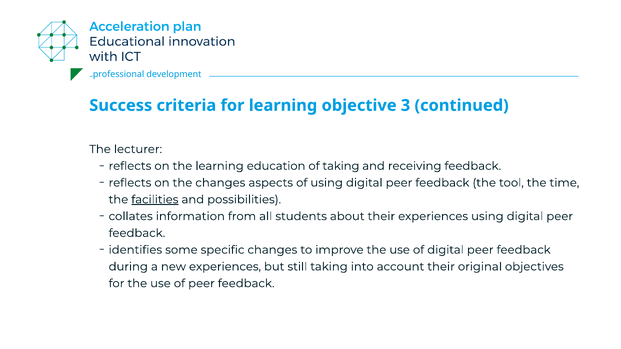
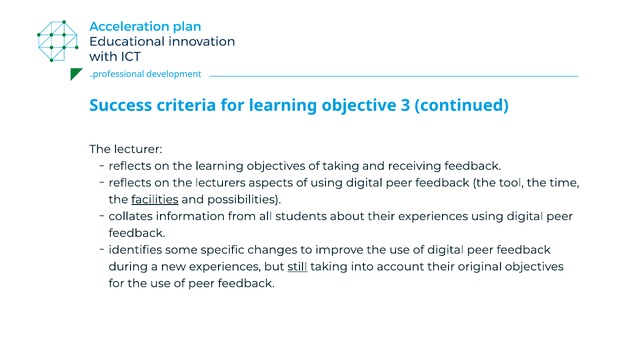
learning education: education -> objectives
the changes: changes -> lecturers
still underline: none -> present
